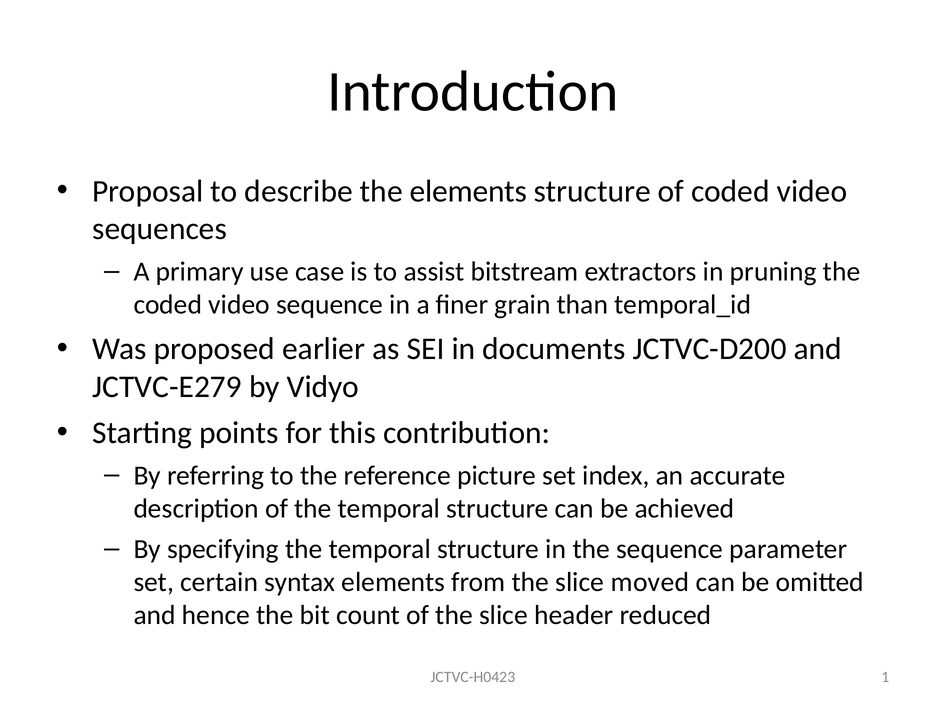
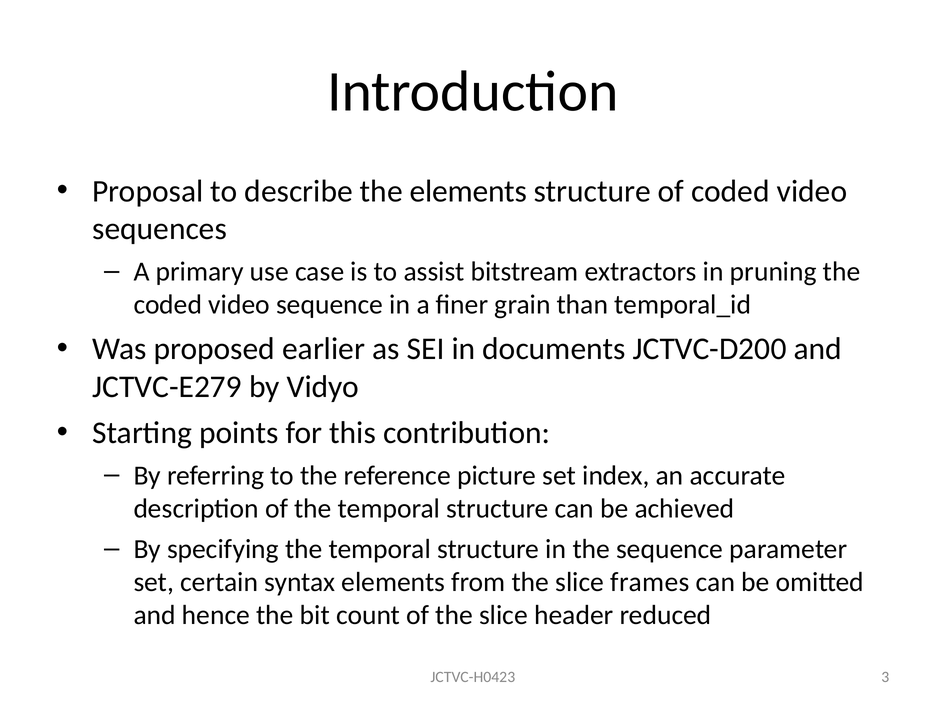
moved: moved -> frames
1: 1 -> 3
